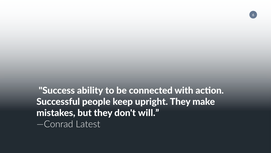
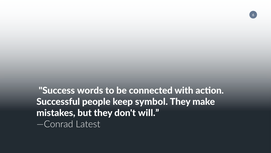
ability: ability -> words
upright: upright -> symbol
